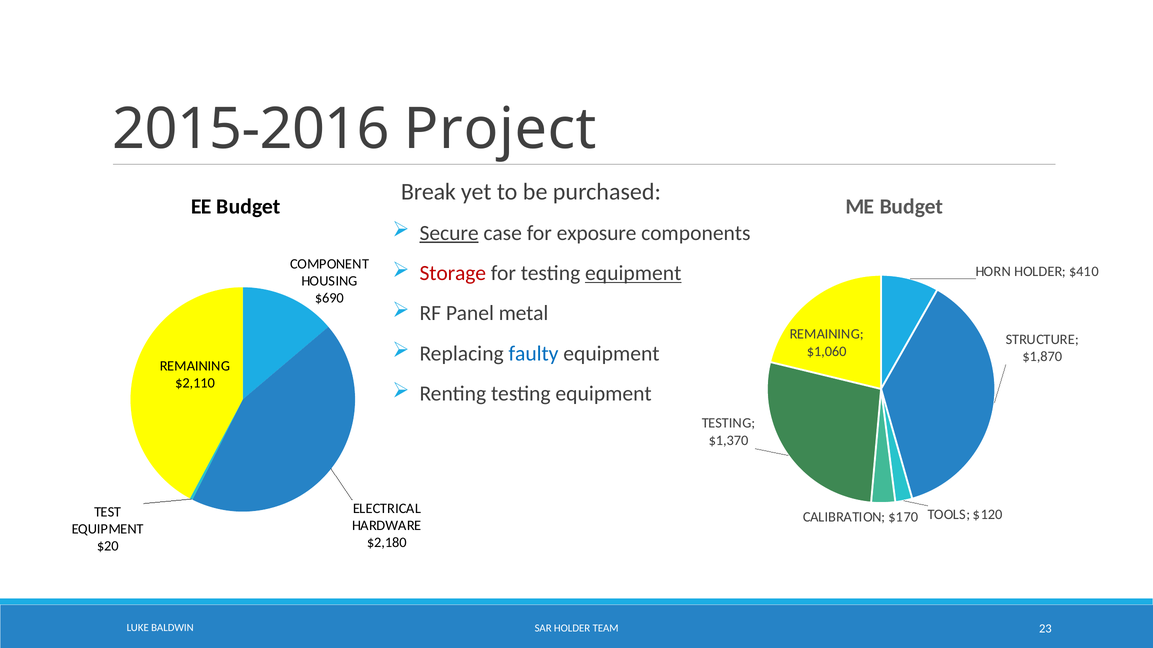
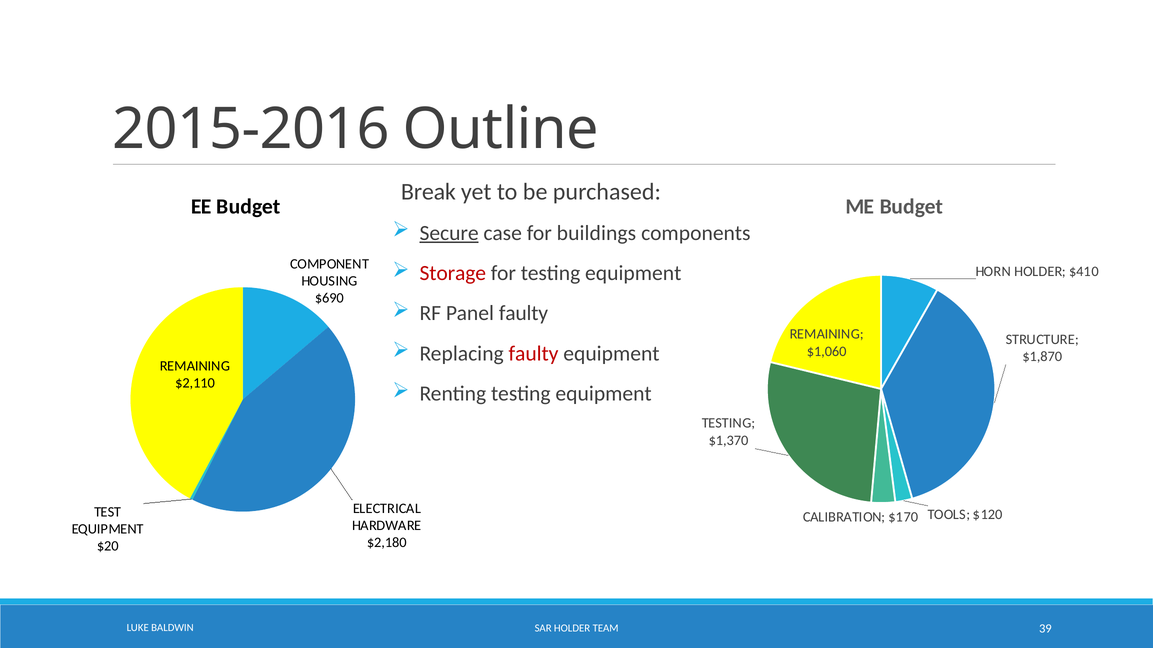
Project: Project -> Outline
exposure: exposure -> buildings
equipment at (633, 273) underline: present -> none
Panel metal: metal -> faulty
faulty at (534, 354) colour: blue -> red
23: 23 -> 39
